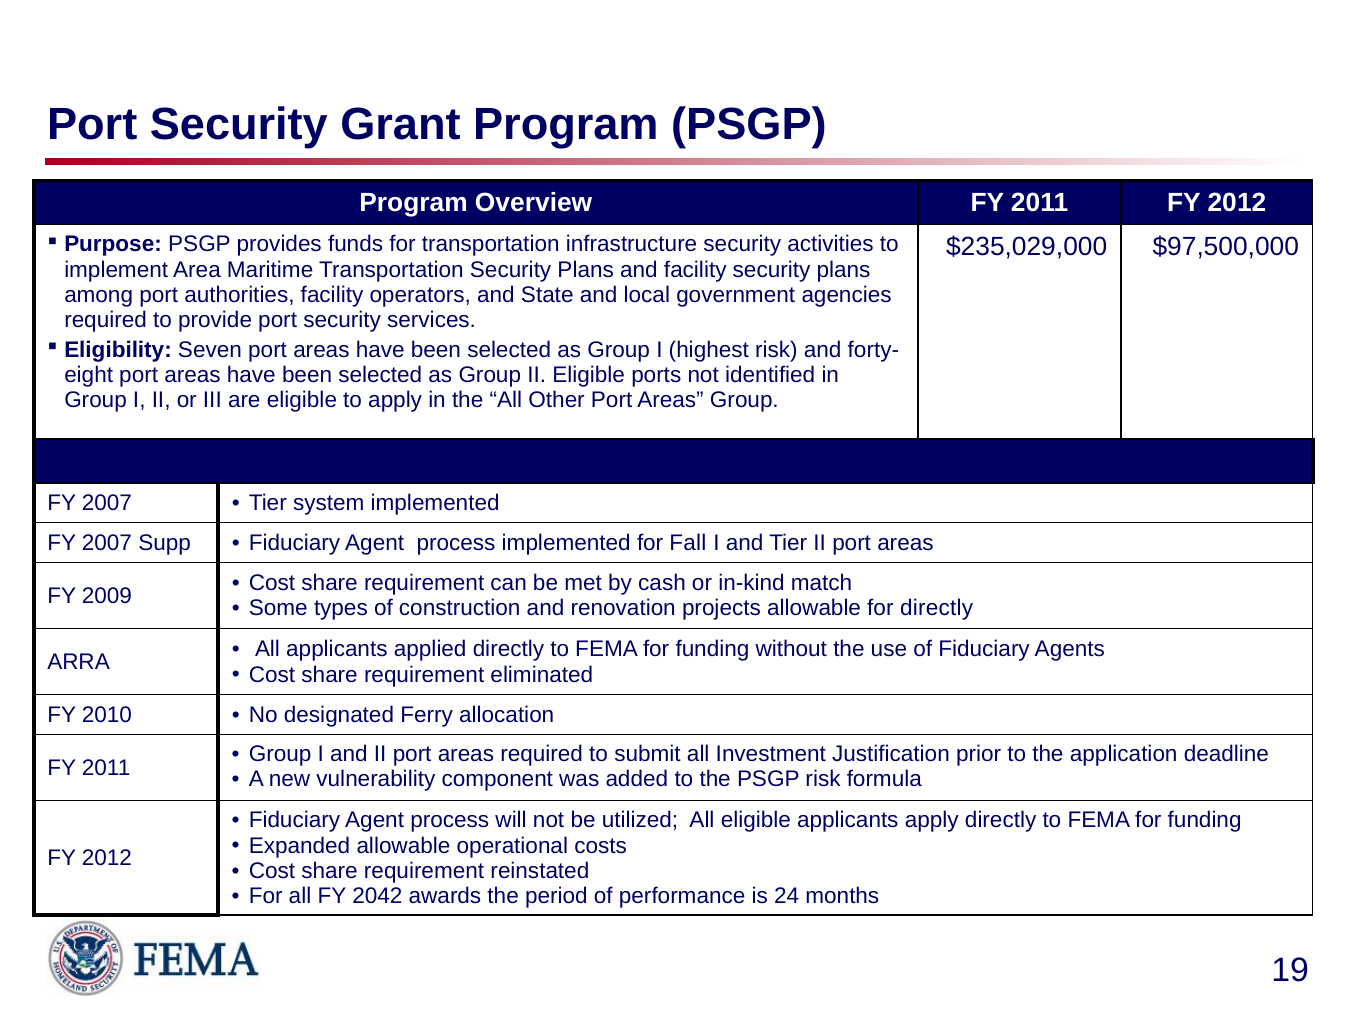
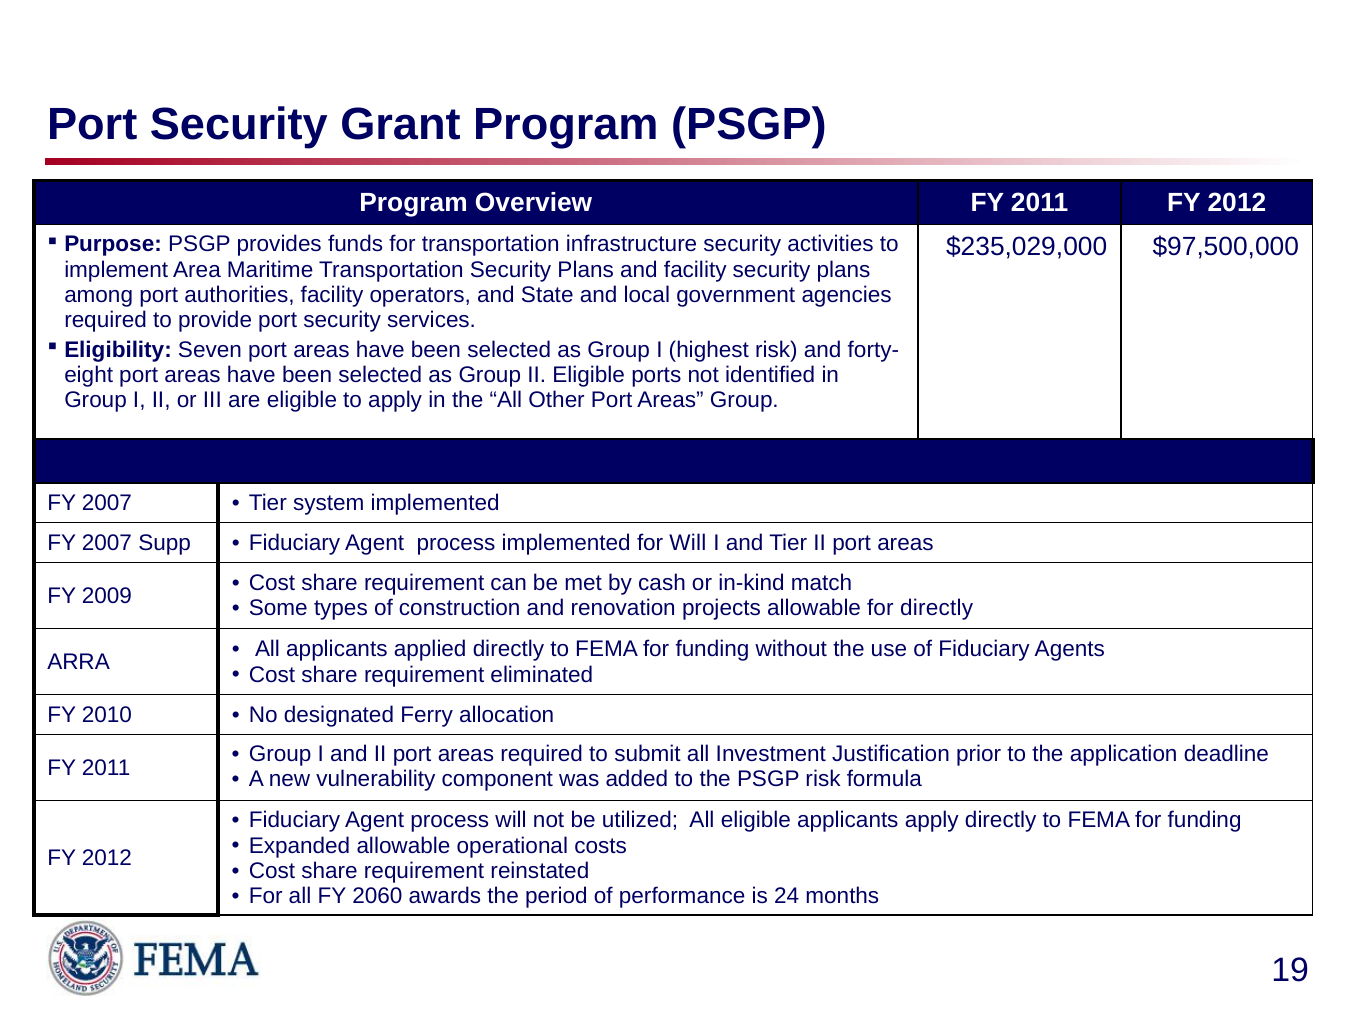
for Fall: Fall -> Will
2042: 2042 -> 2060
